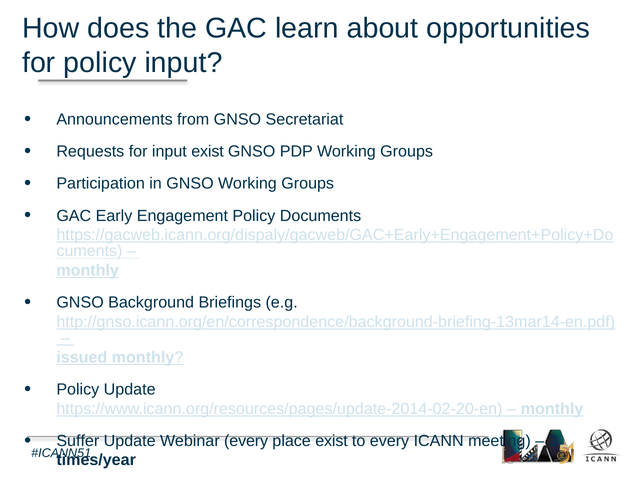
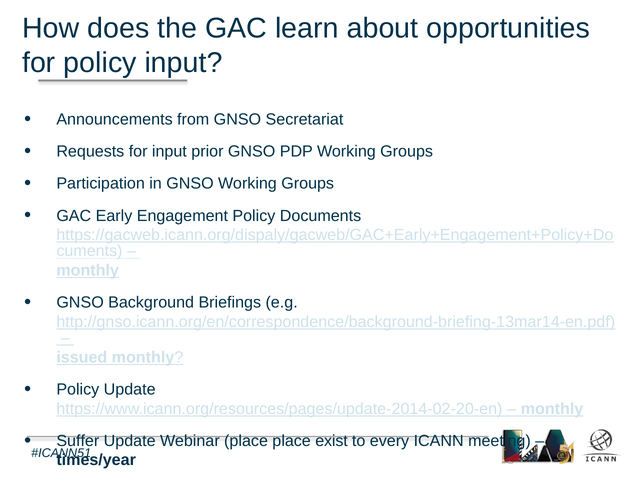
input exist: exist -> prior
Webinar every: every -> place
